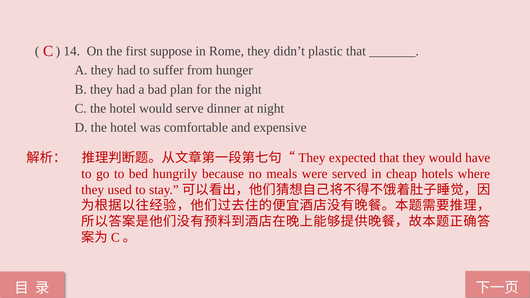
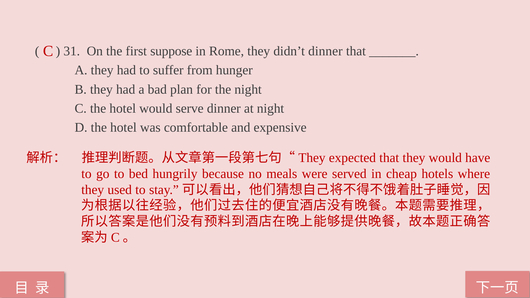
14: 14 -> 31
didn’t plastic: plastic -> dinner
